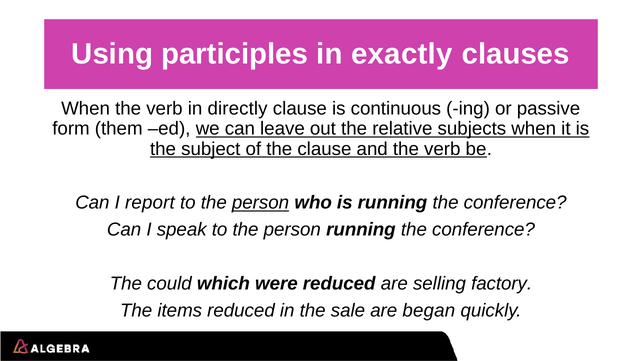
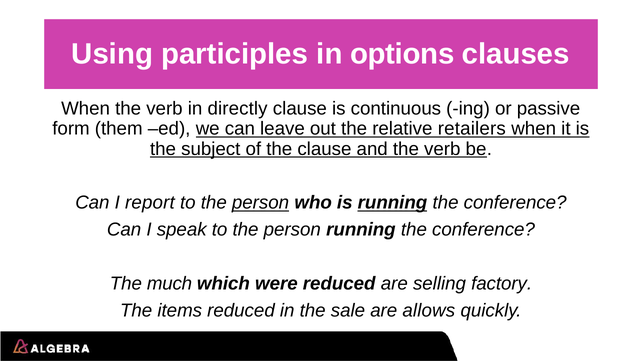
exactly: exactly -> options
subjects: subjects -> retailers
running at (392, 203) underline: none -> present
could: could -> much
began: began -> allows
